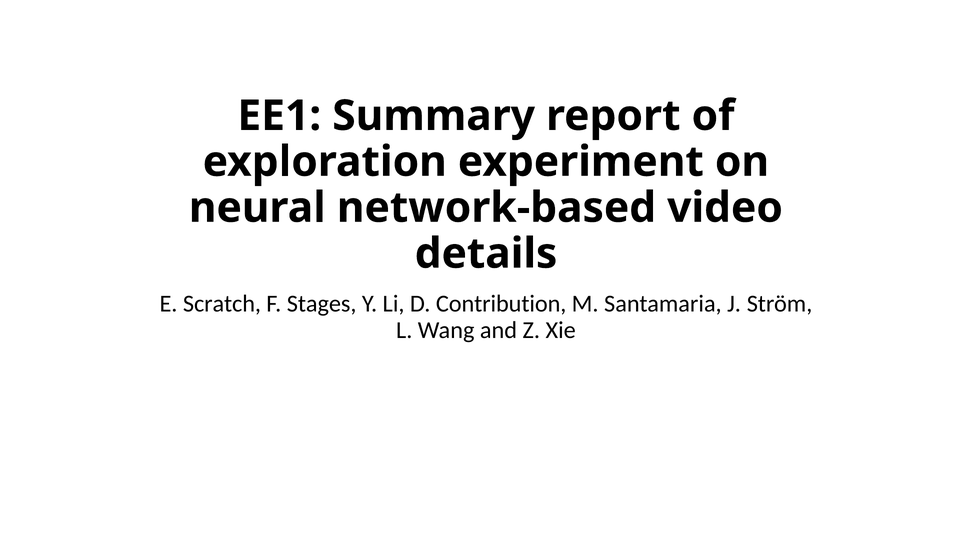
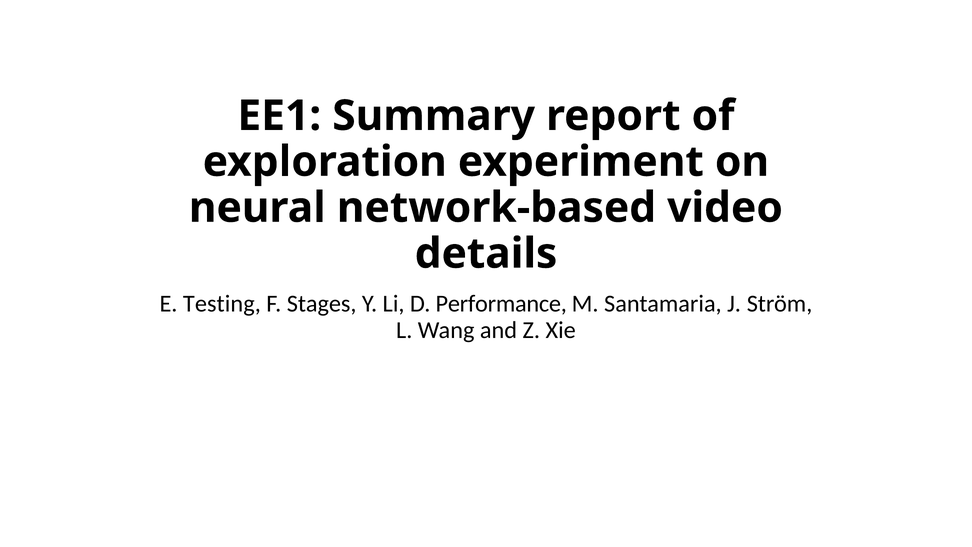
Scratch: Scratch -> Testing
Contribution: Contribution -> Performance
